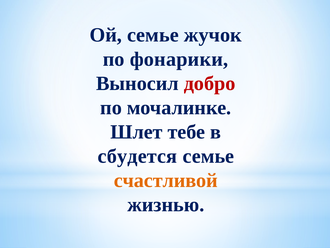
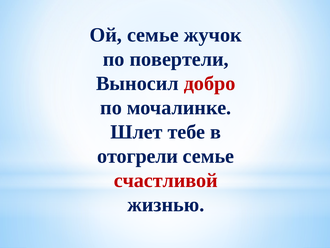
фонарики: фонарики -> повертели
сбудется: сбудется -> отогрели
счастливой colour: orange -> red
